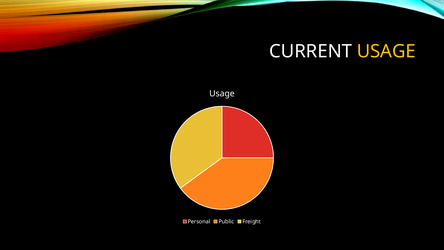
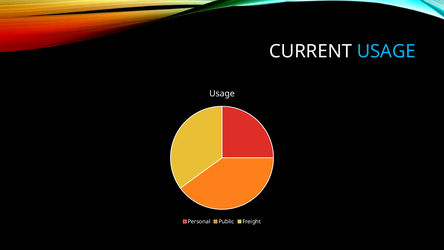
USAGE at (386, 51) colour: yellow -> light blue
